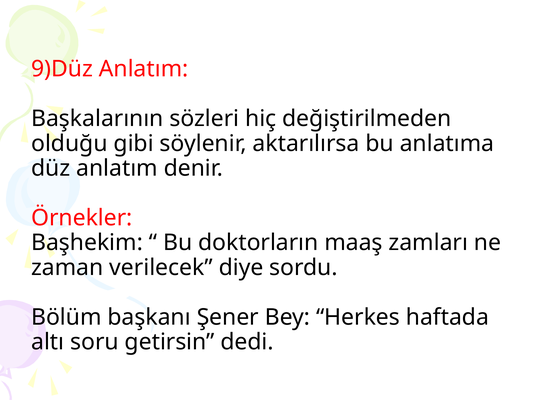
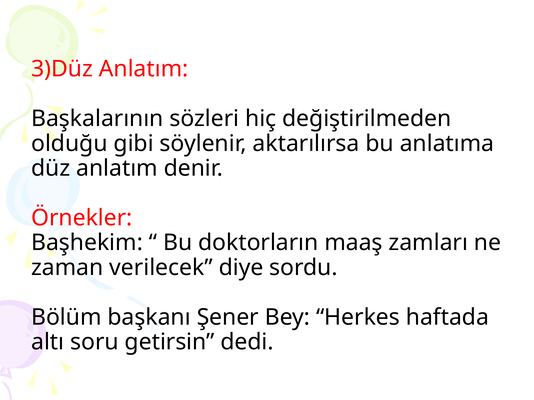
9)Düz: 9)Düz -> 3)Düz
